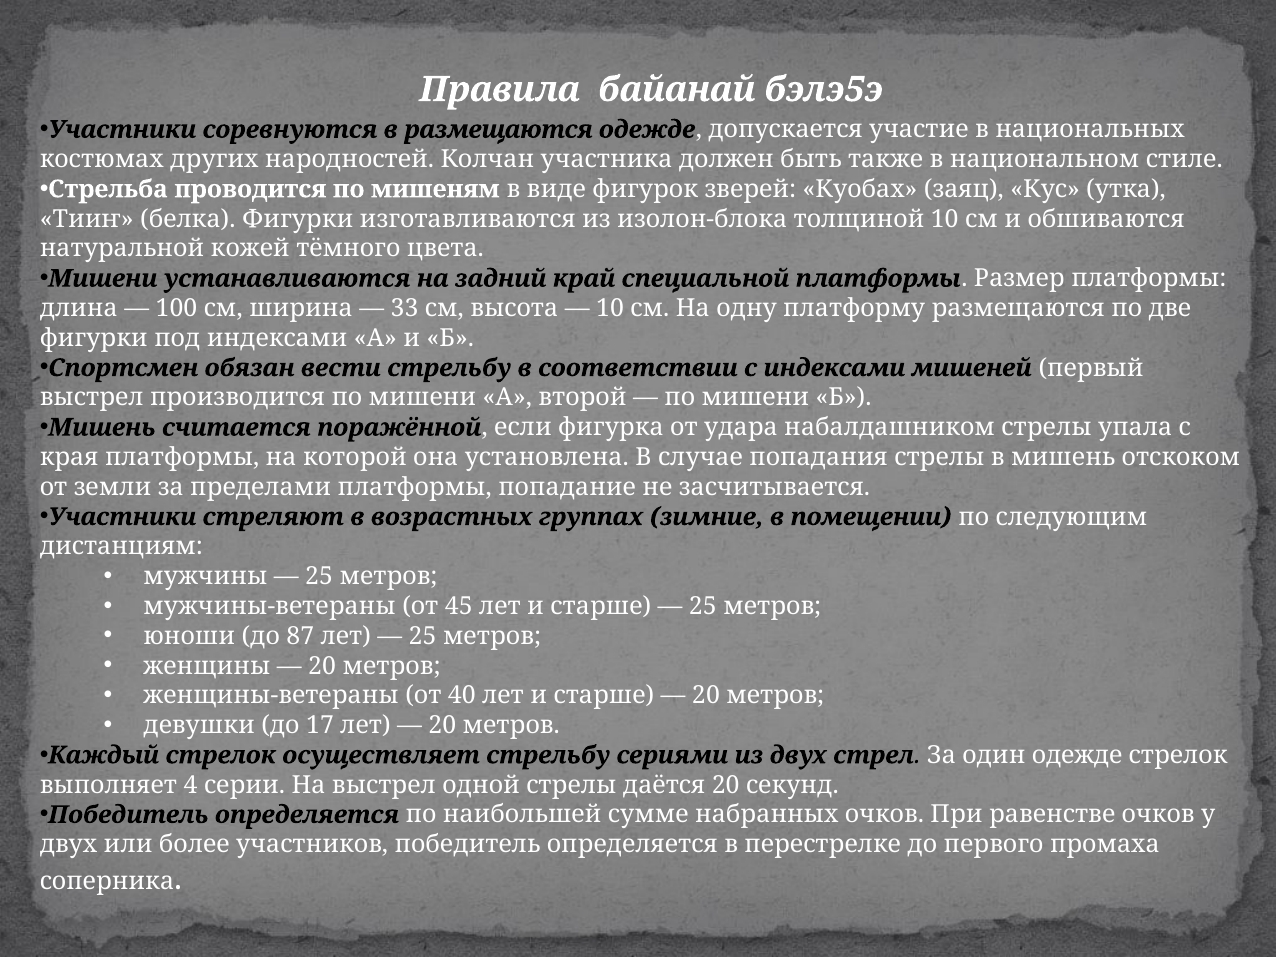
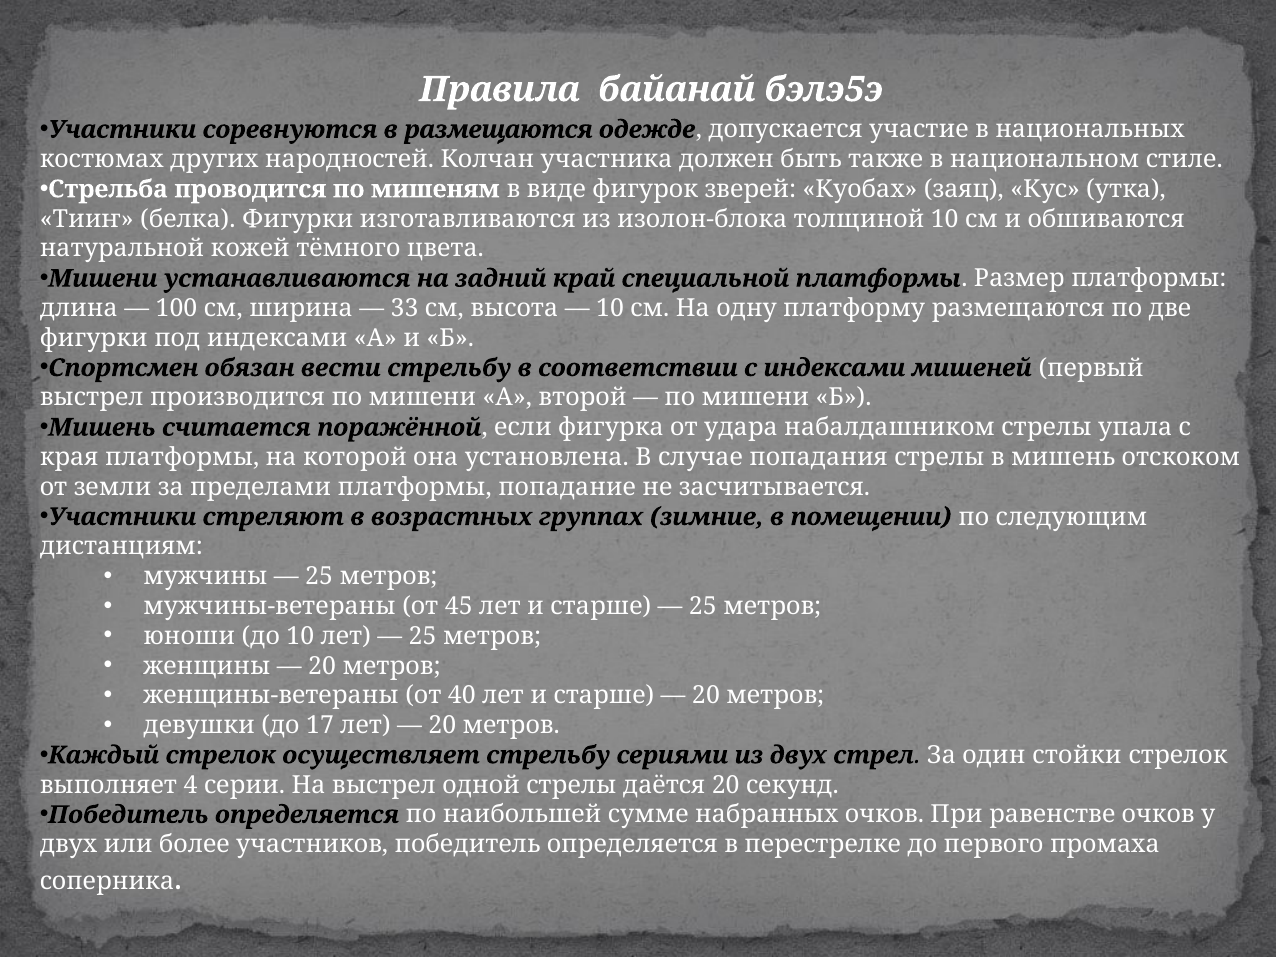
до 87: 87 -> 10
один одежде: одежде -> стойки
